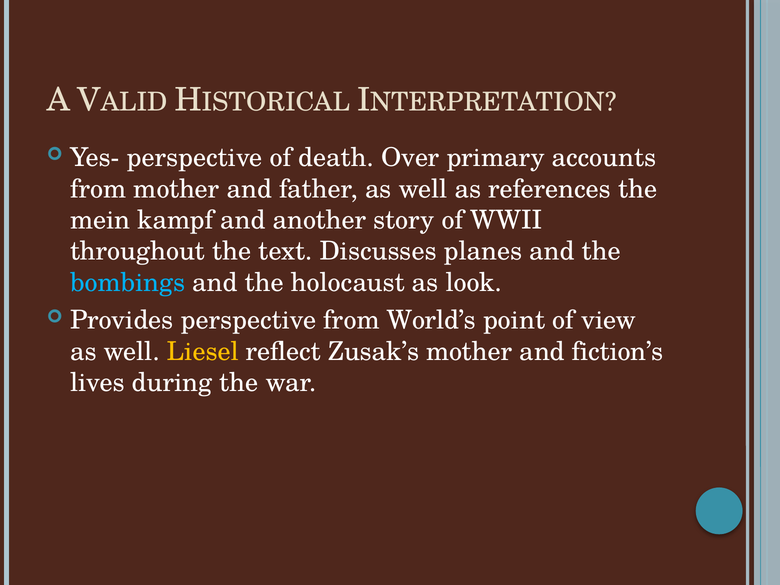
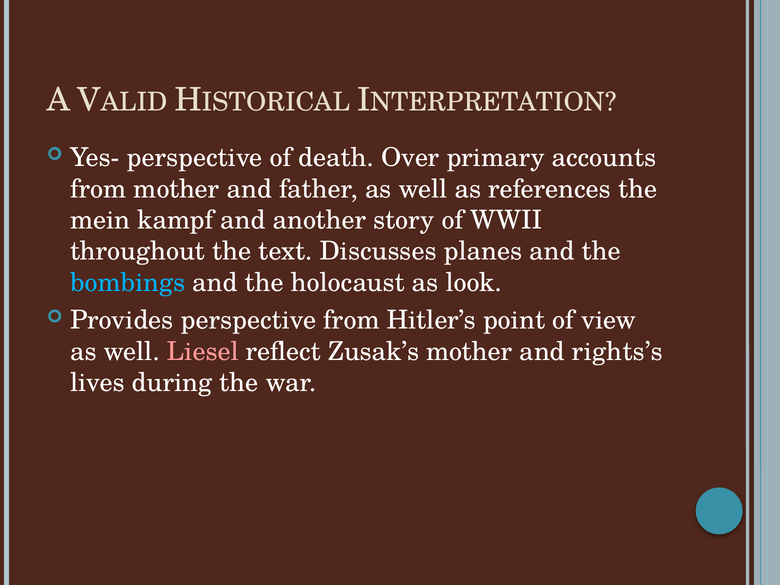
World’s: World’s -> Hitler’s
Liesel colour: yellow -> pink
fiction’s: fiction’s -> rights’s
